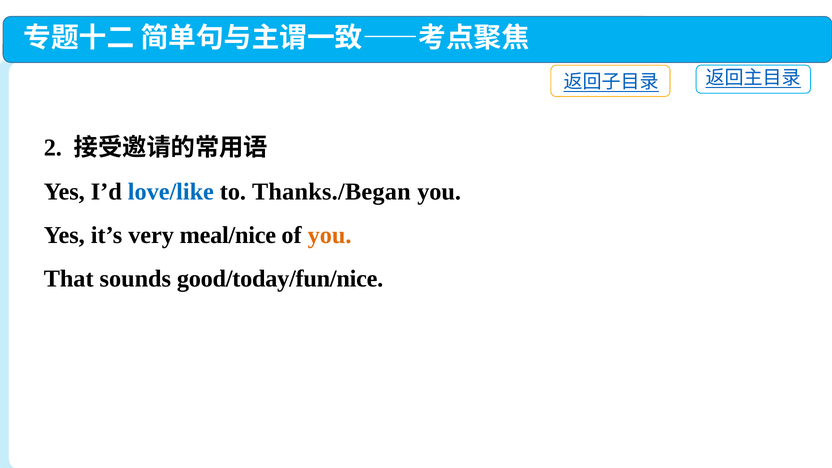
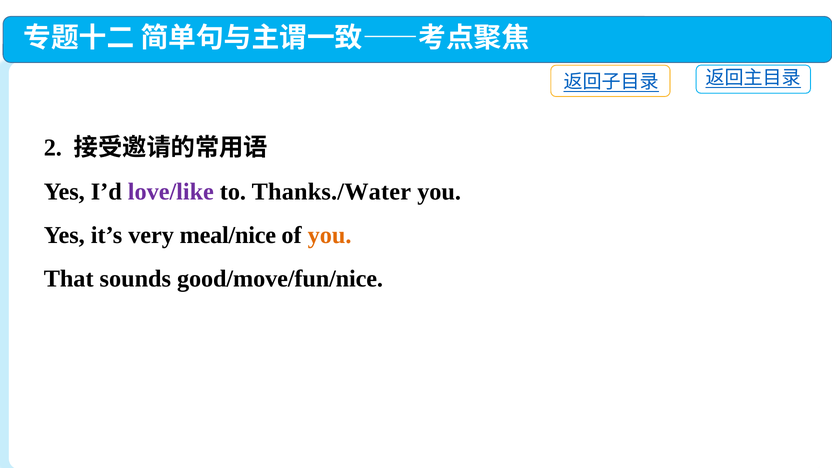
love/like colour: blue -> purple
Thanks./Began: Thanks./Began -> Thanks./Water
good/today/fun/nice: good/today/fun/nice -> good/move/fun/nice
